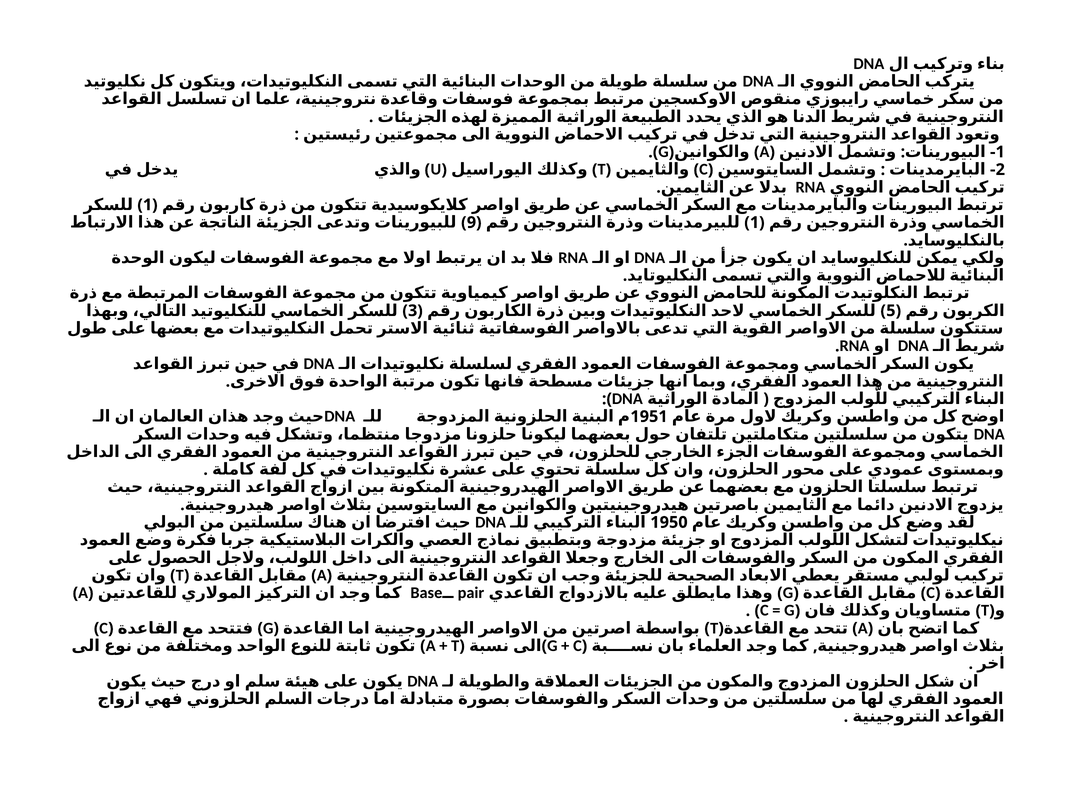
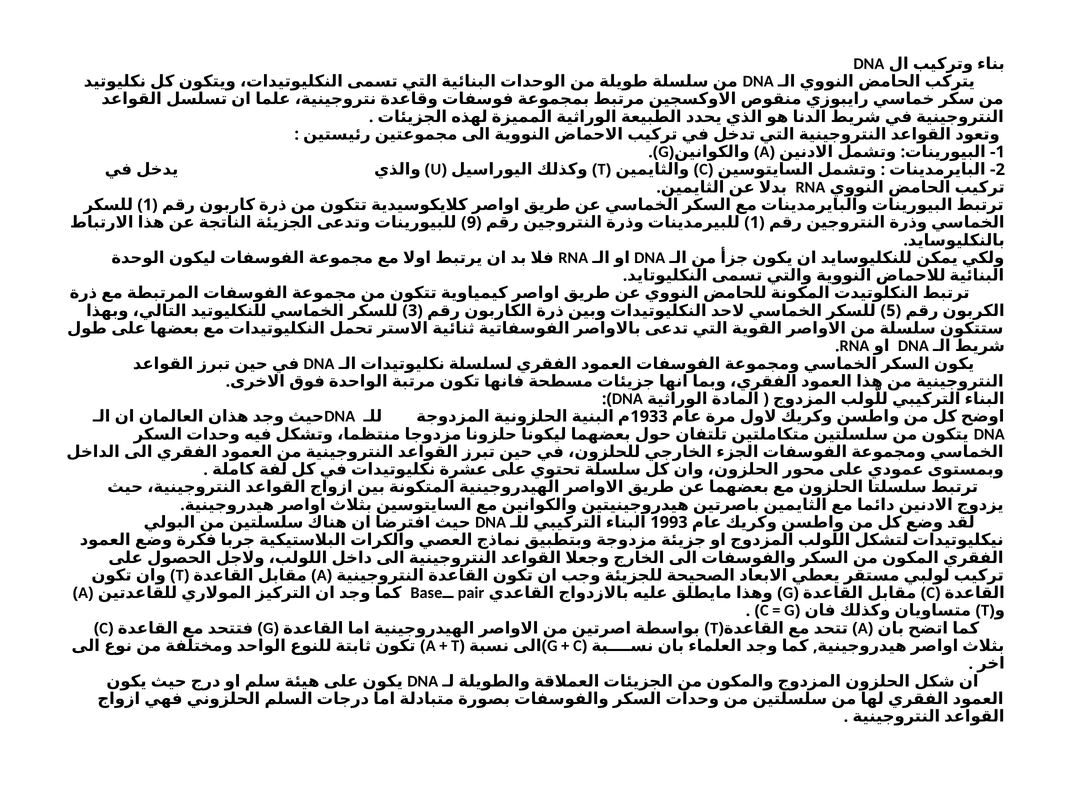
1951: 1951 -> 1933
1950: 1950 -> 1993
